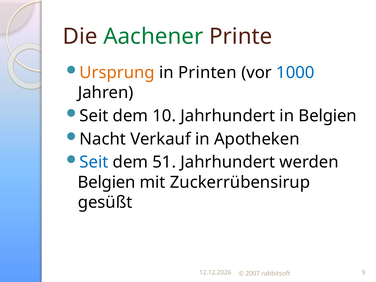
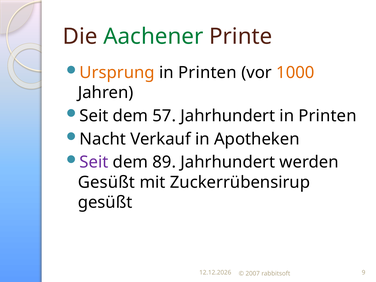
1000 colour: blue -> orange
10: 10 -> 57
Jahrhundert in Belgien: Belgien -> Printen
Seit at (94, 162) colour: blue -> purple
51: 51 -> 89
Belgien at (107, 182): Belgien -> Gesüßt
